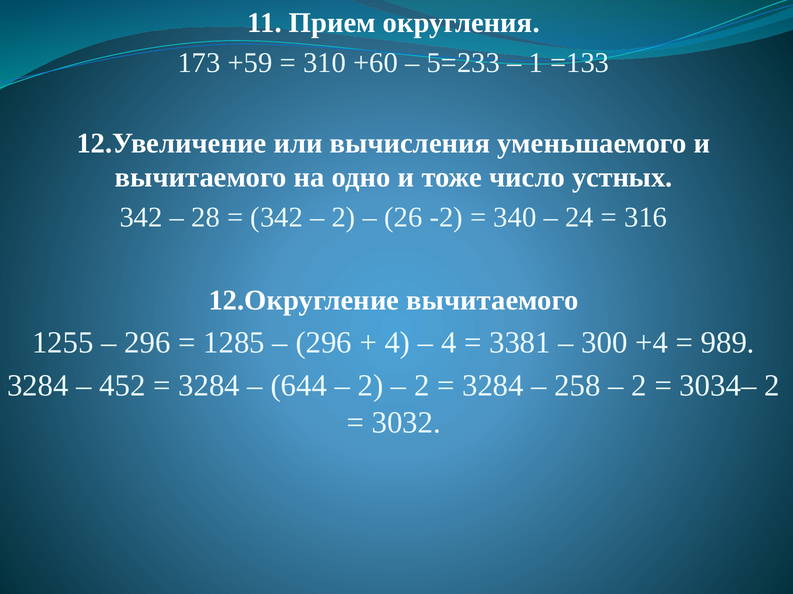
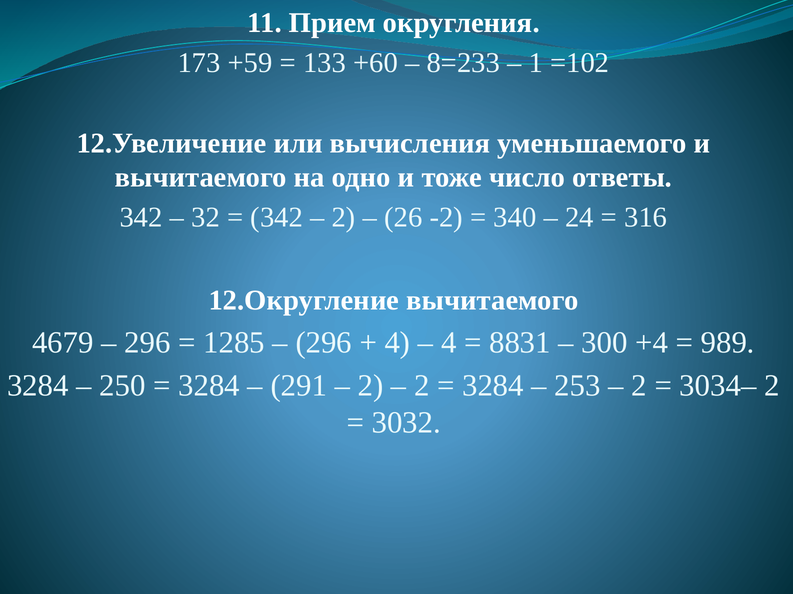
310: 310 -> 133
5=233: 5=233 -> 8=233
=133: =133 -> =102
устных: устных -> ответы
28: 28 -> 32
1255: 1255 -> 4679
3381: 3381 -> 8831
452: 452 -> 250
644: 644 -> 291
258: 258 -> 253
